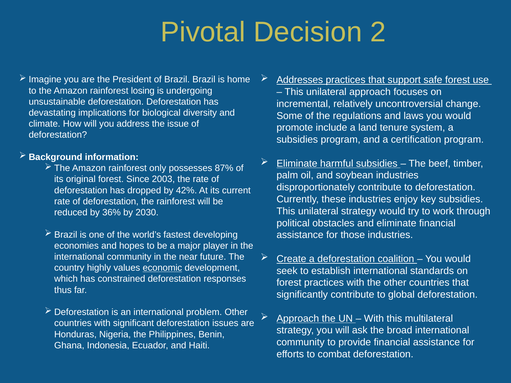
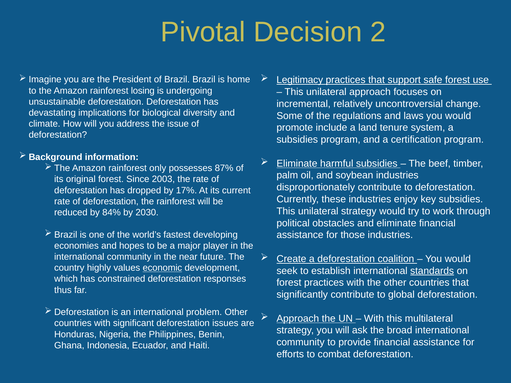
Addresses: Addresses -> Legitimacy
42%: 42% -> 17%
36%: 36% -> 84%
standards underline: none -> present
